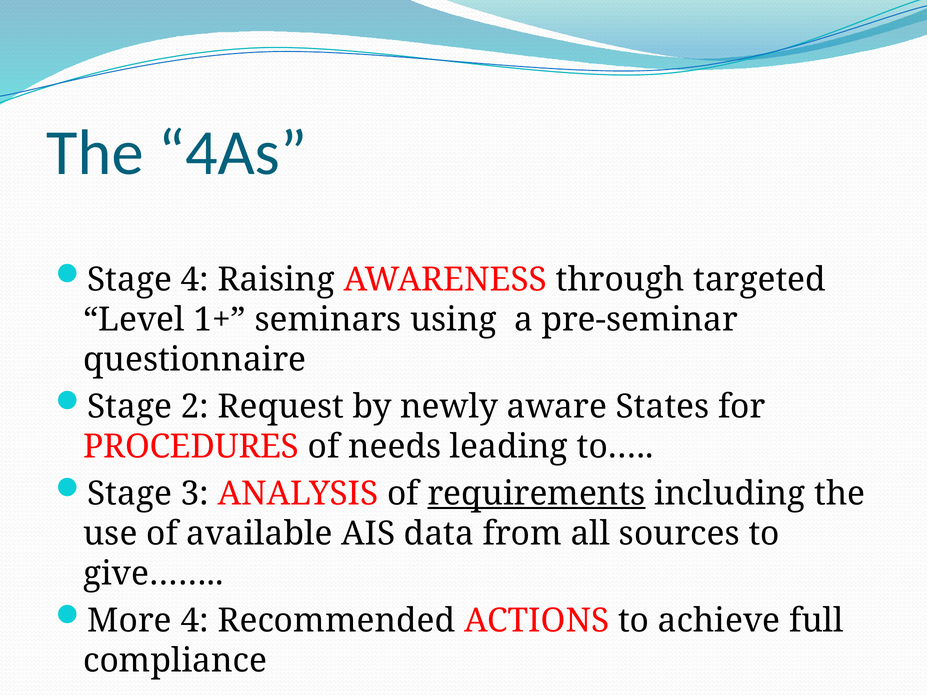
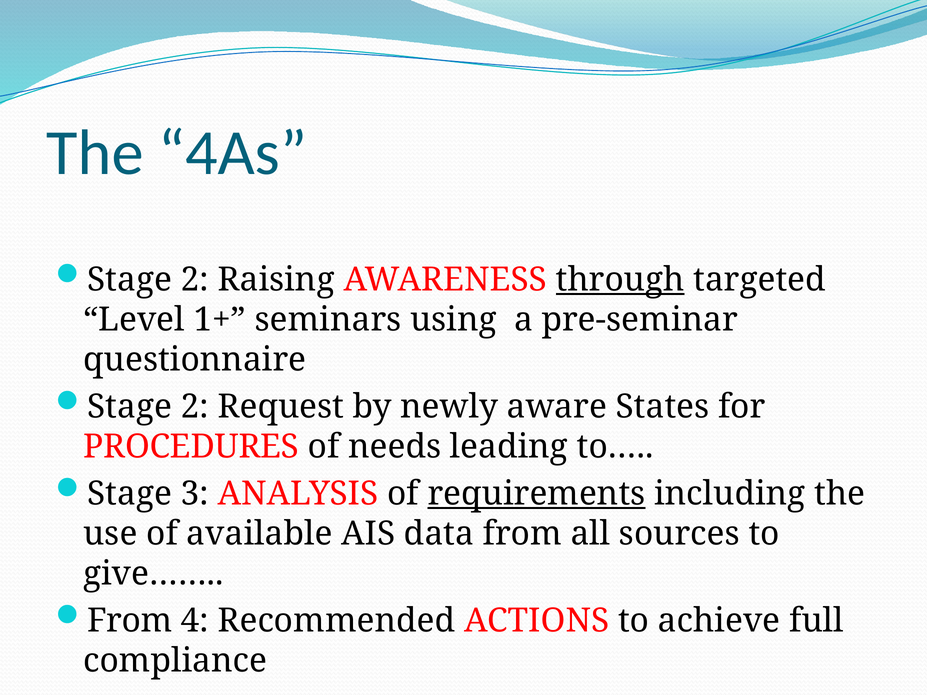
4 at (195, 280): 4 -> 2
through underline: none -> present
More at (130, 621): More -> From
